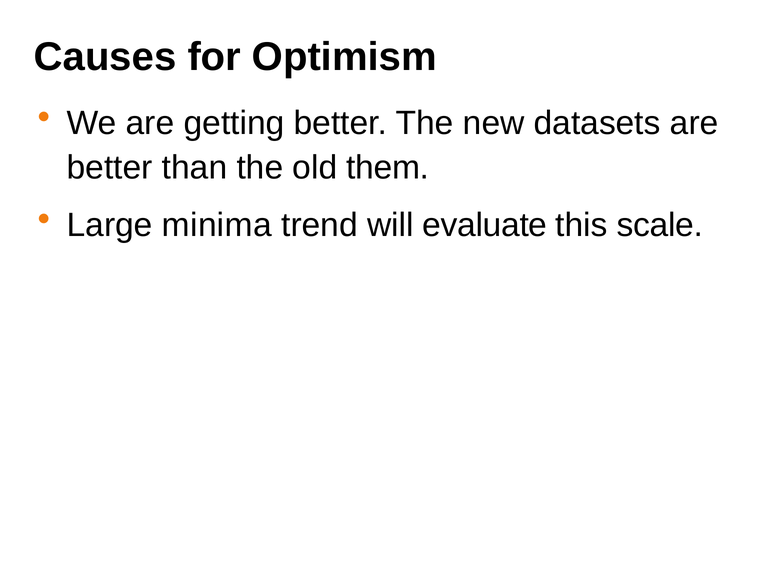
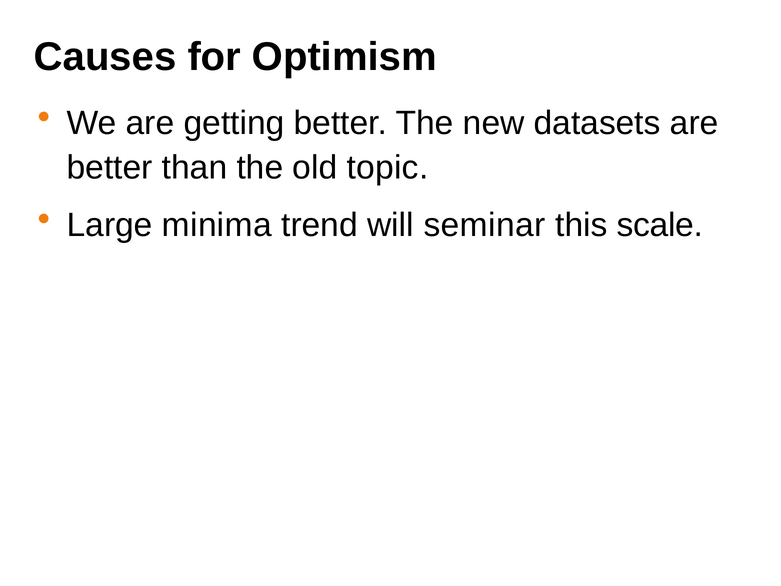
them: them -> topic
evaluate: evaluate -> seminar
